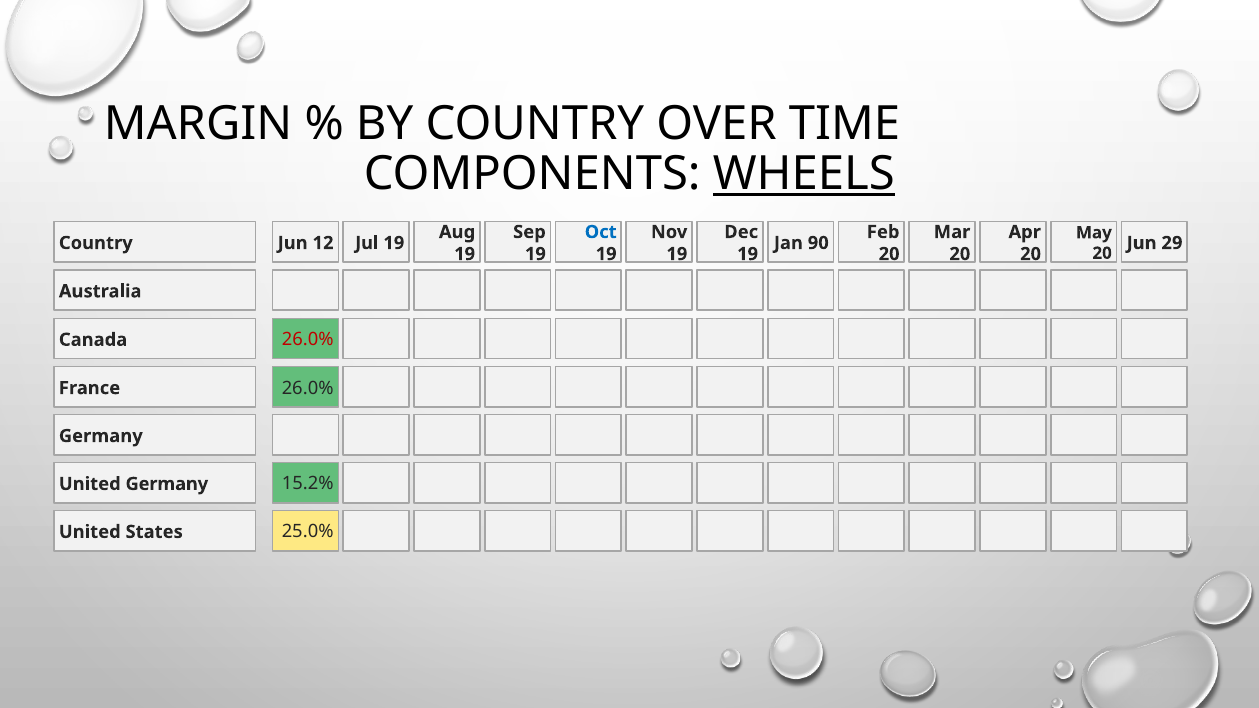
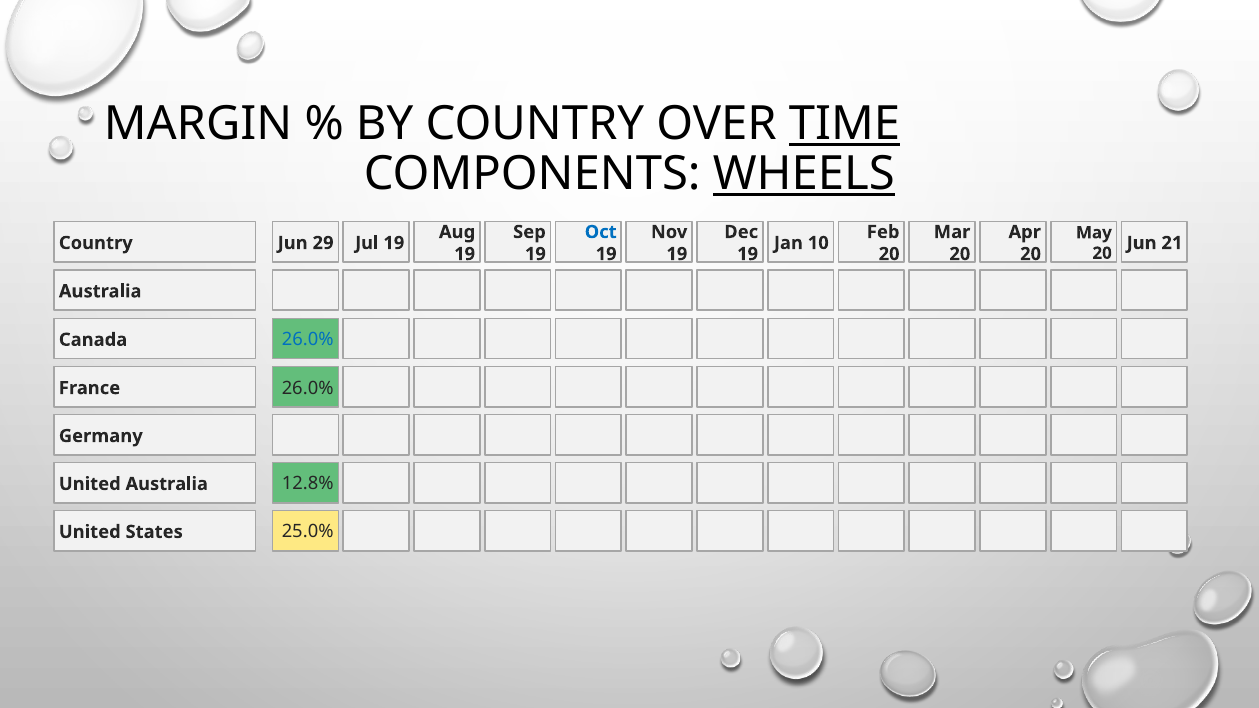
TIME underline: none -> present
12: 12 -> 29
90: 90 -> 10
29: 29 -> 21
26.0% at (308, 340) colour: red -> blue
15.2%: 15.2% -> 12.8%
United Germany: Germany -> Australia
